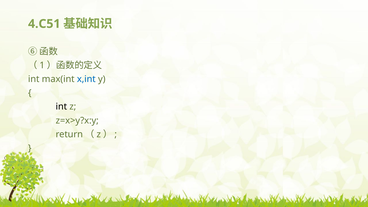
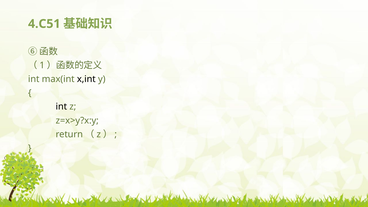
x,int colour: blue -> black
